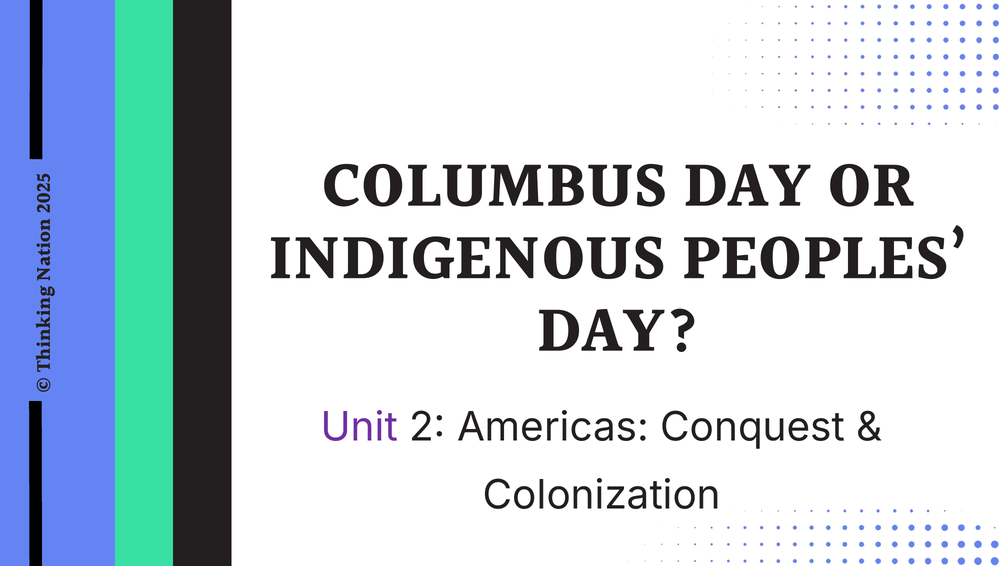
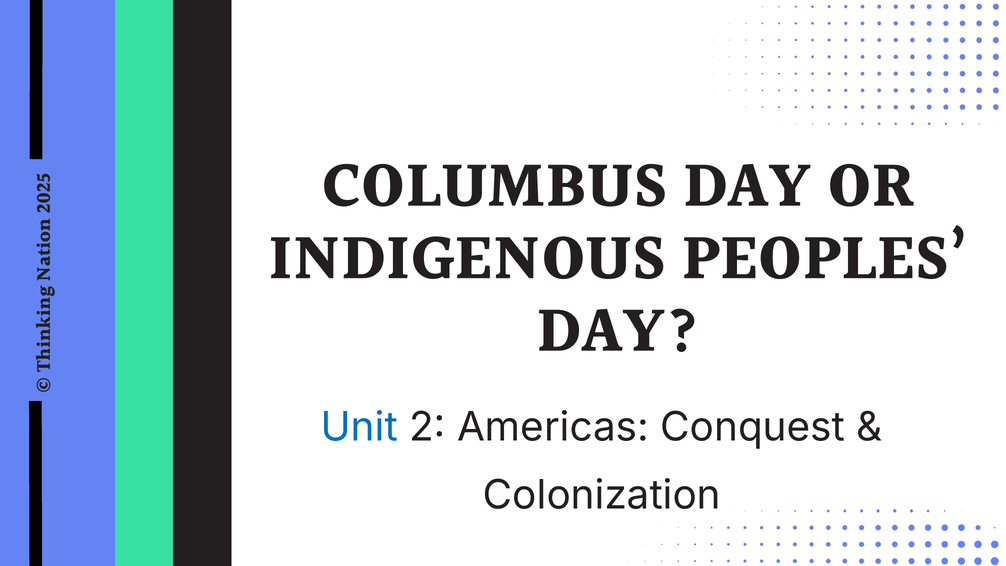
Unit colour: purple -> blue
